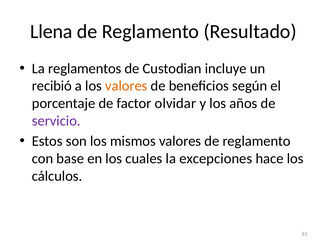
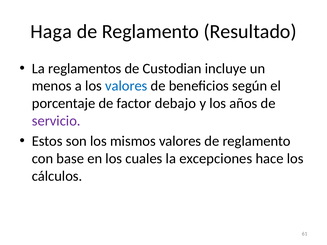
Llena: Llena -> Haga
recibió: recibió -> menos
valores at (126, 86) colour: orange -> blue
olvidar: olvidar -> debajo
